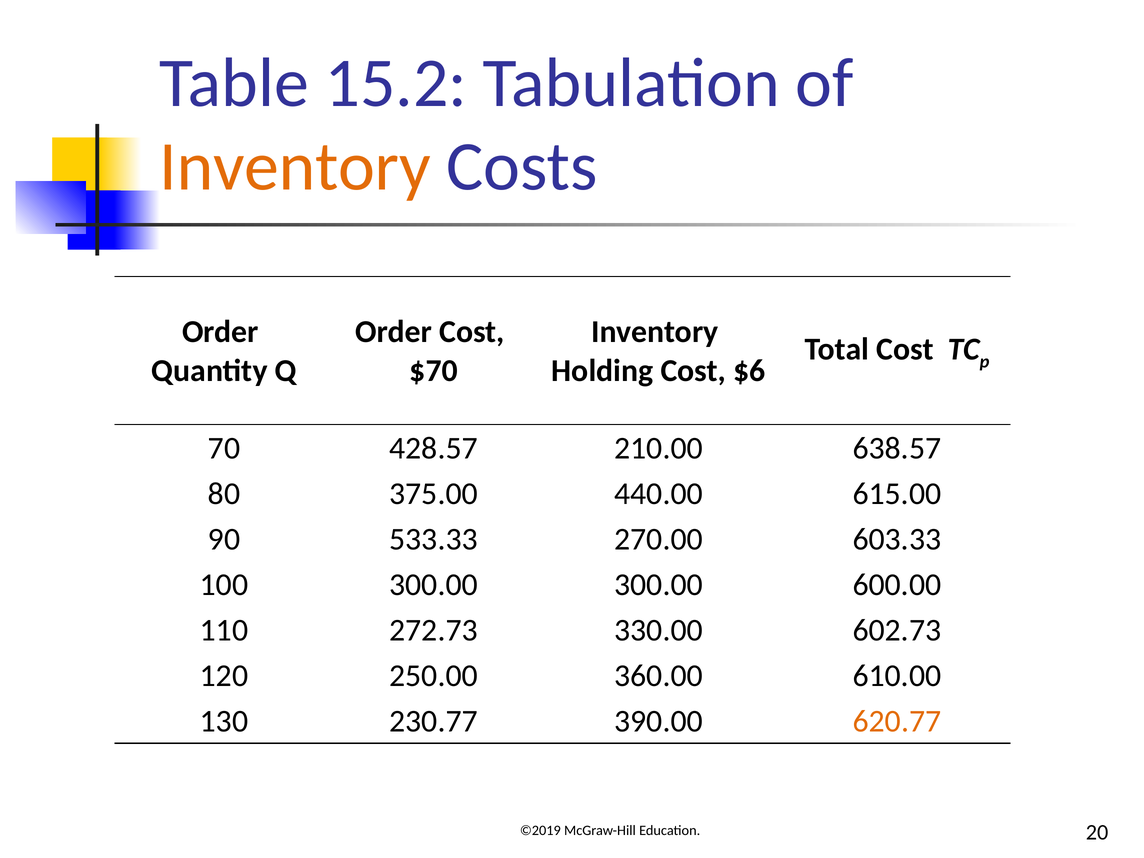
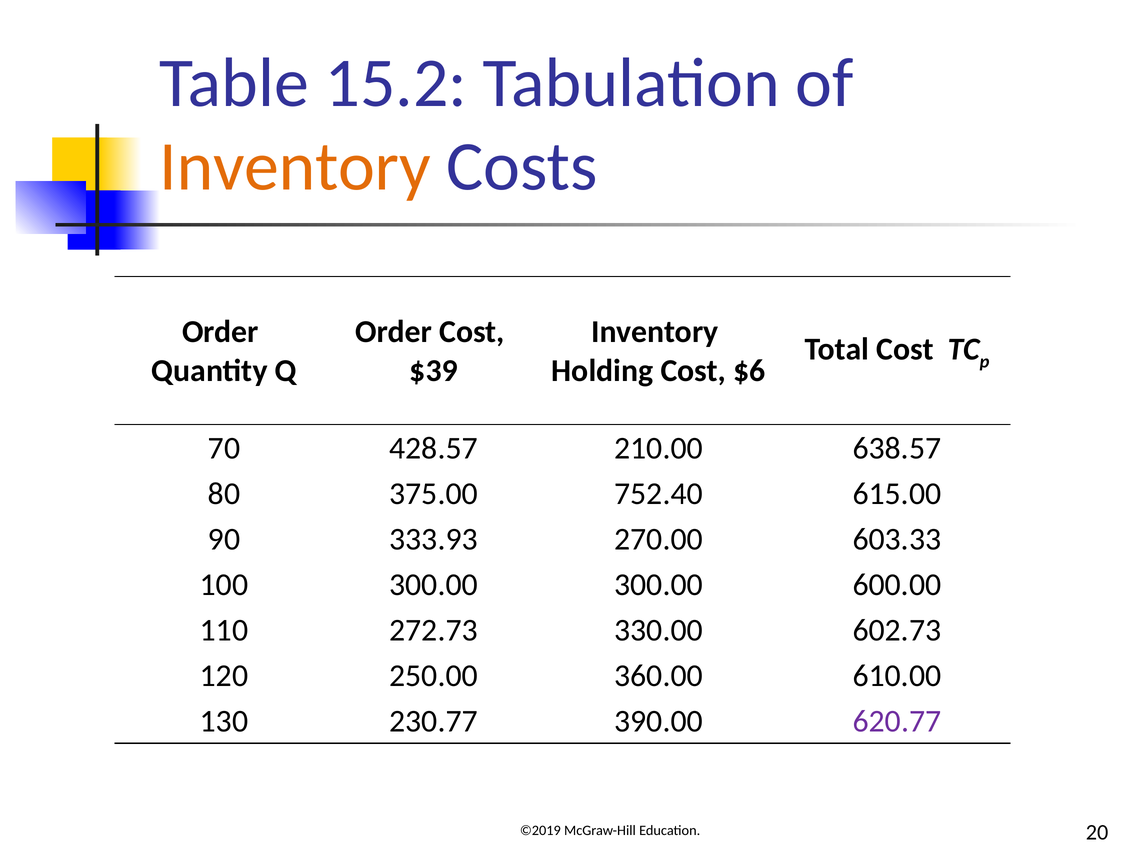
$70: $70 -> $39
440.00: 440.00 -> 752.40
533.33: 533.33 -> 333.93
620.77 colour: orange -> purple
